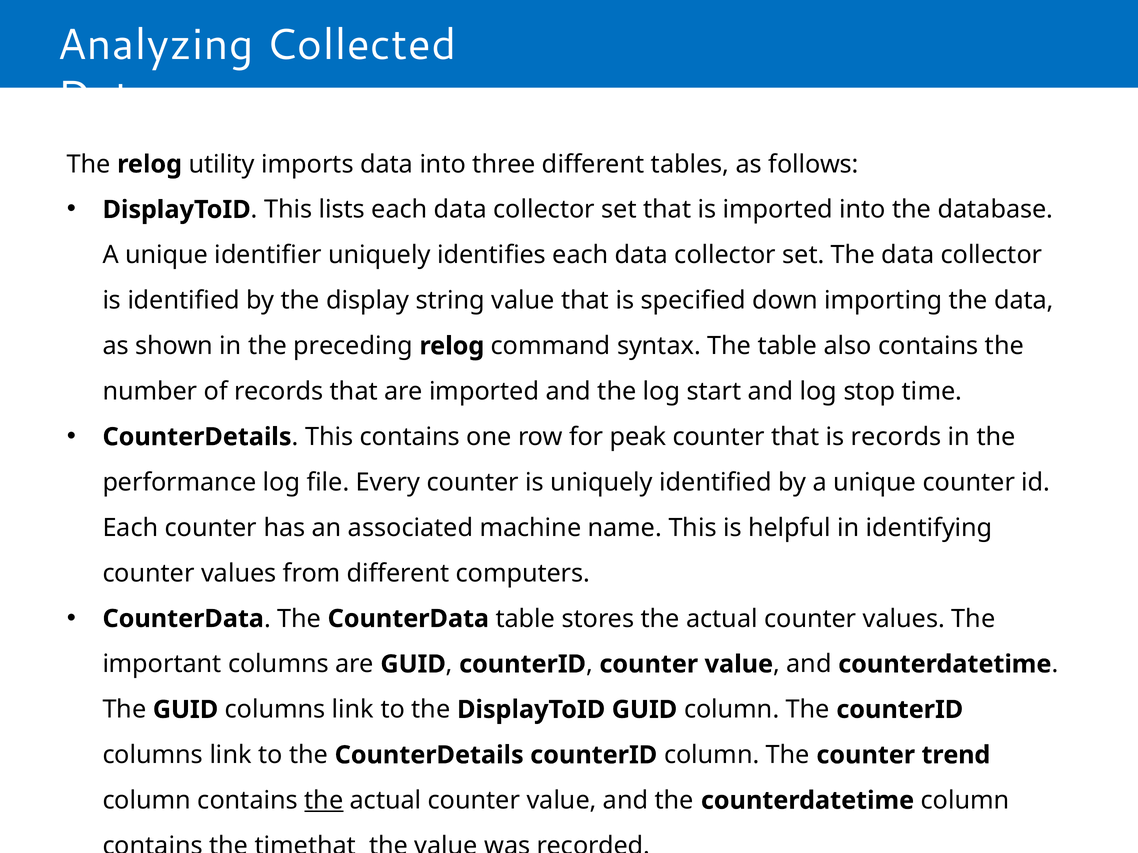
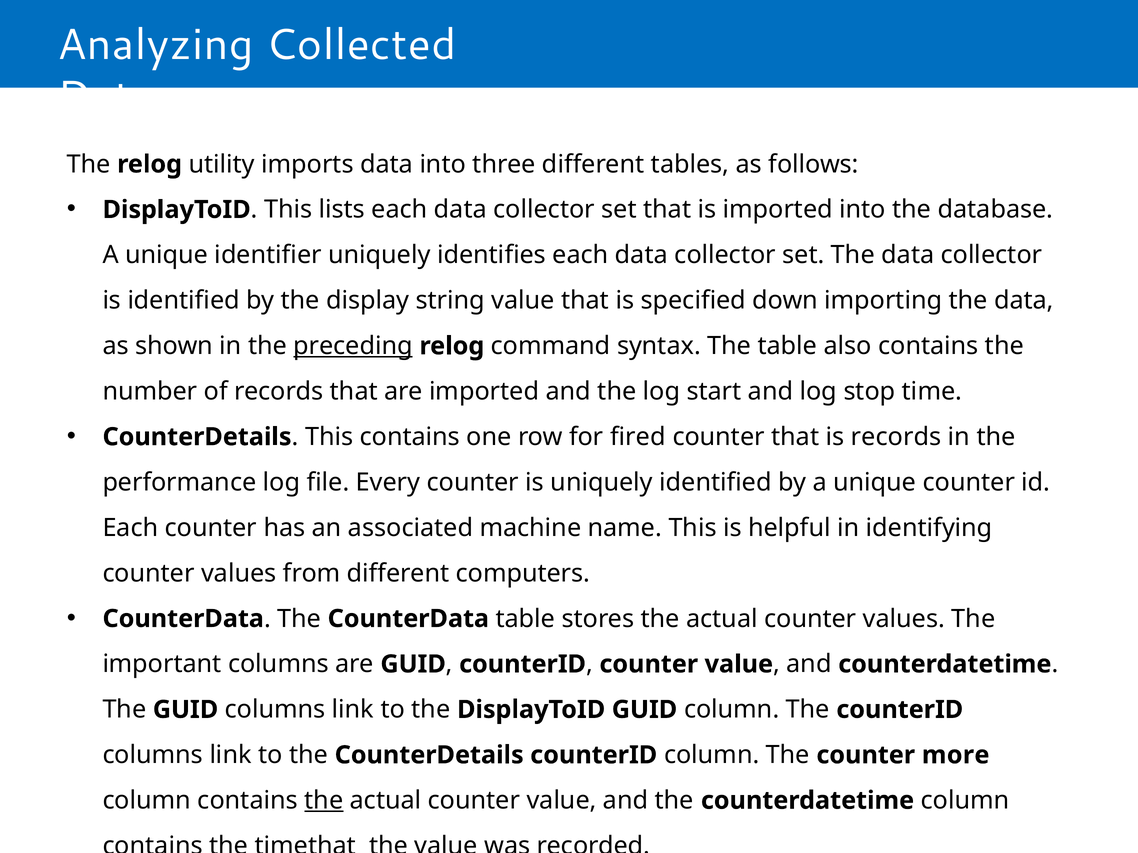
preceding underline: none -> present
peak: peak -> fired
trend: trend -> more
